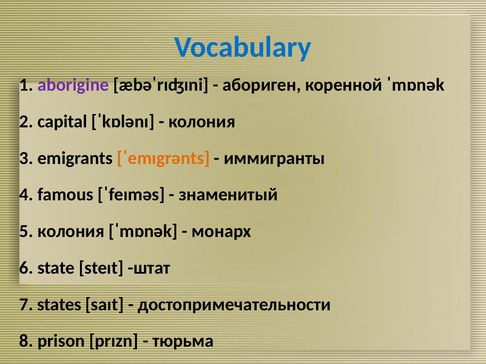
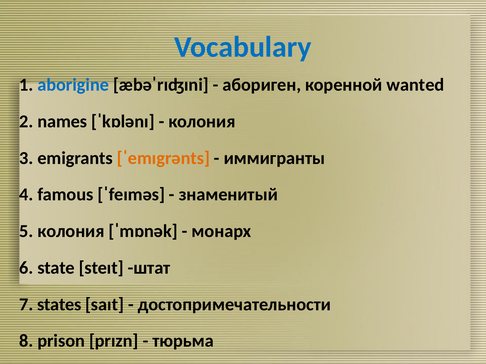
aborigine colour: purple -> blue
коренной ˈmɒnək: ˈmɒnək -> wanted
capital: capital -> names
